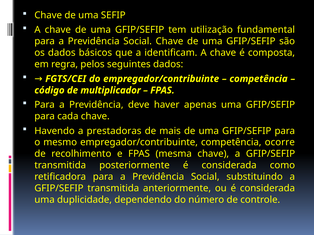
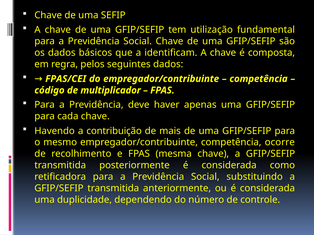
FGTS/CEI: FGTS/CEI -> FPAS/CEI
prestadoras: prestadoras -> contribuição
